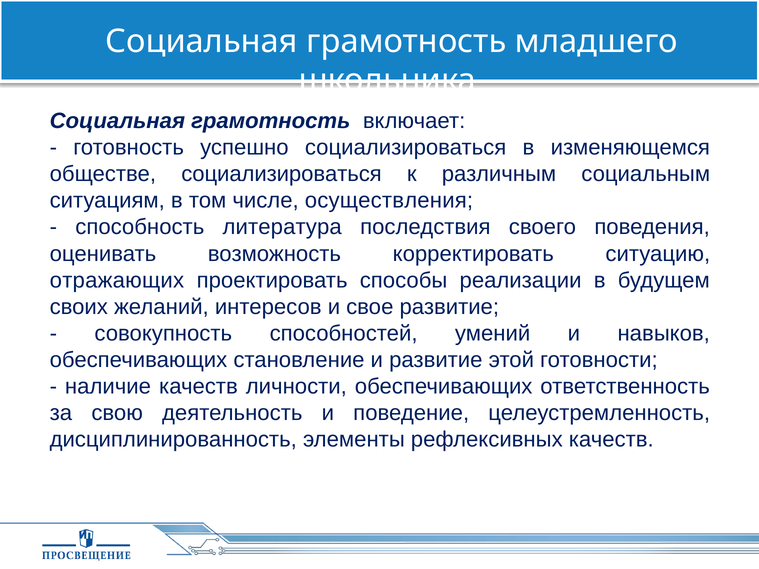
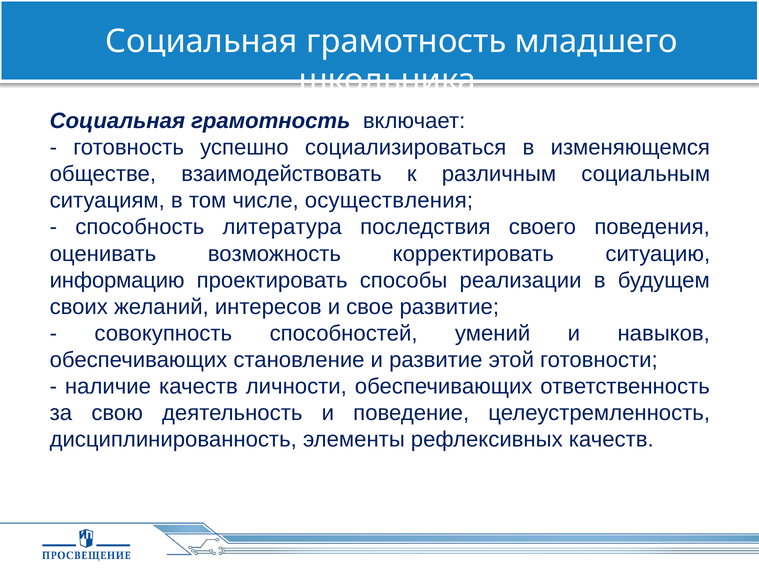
обществе социализироваться: социализироваться -> взаимодействовать
отражающих: отражающих -> информацию
